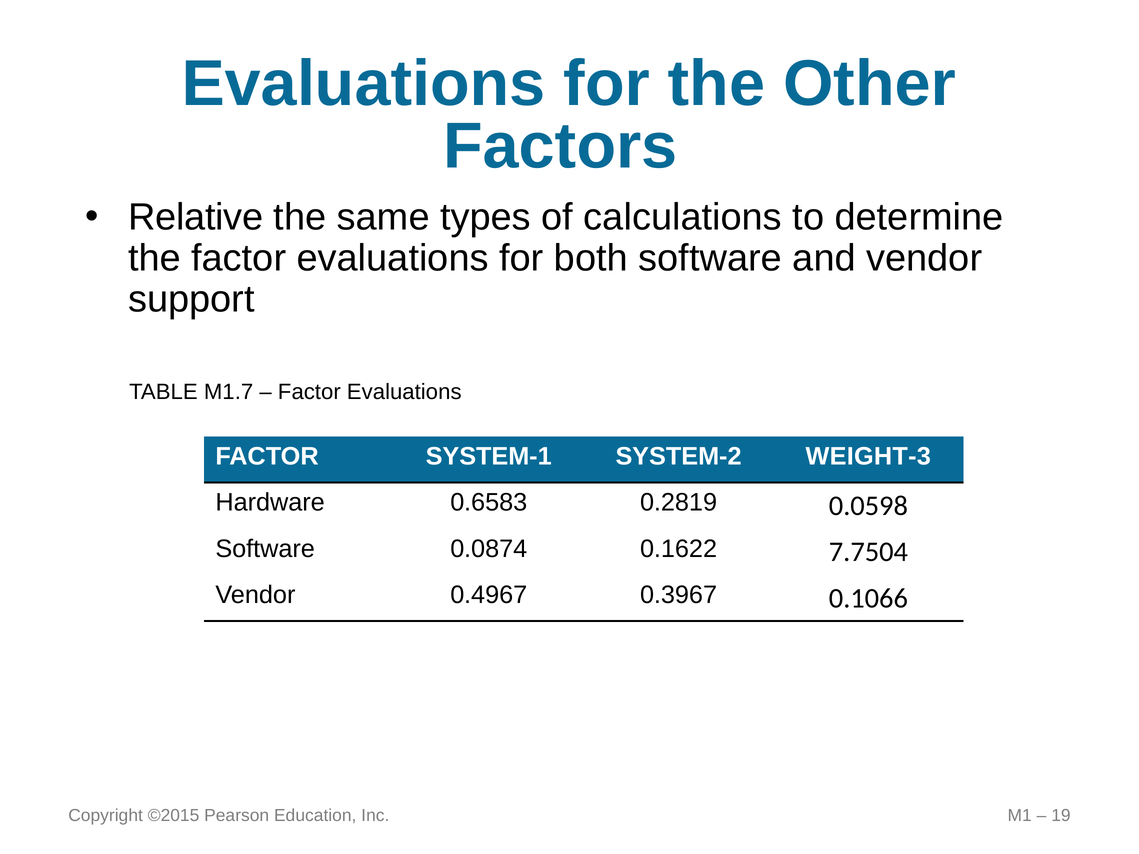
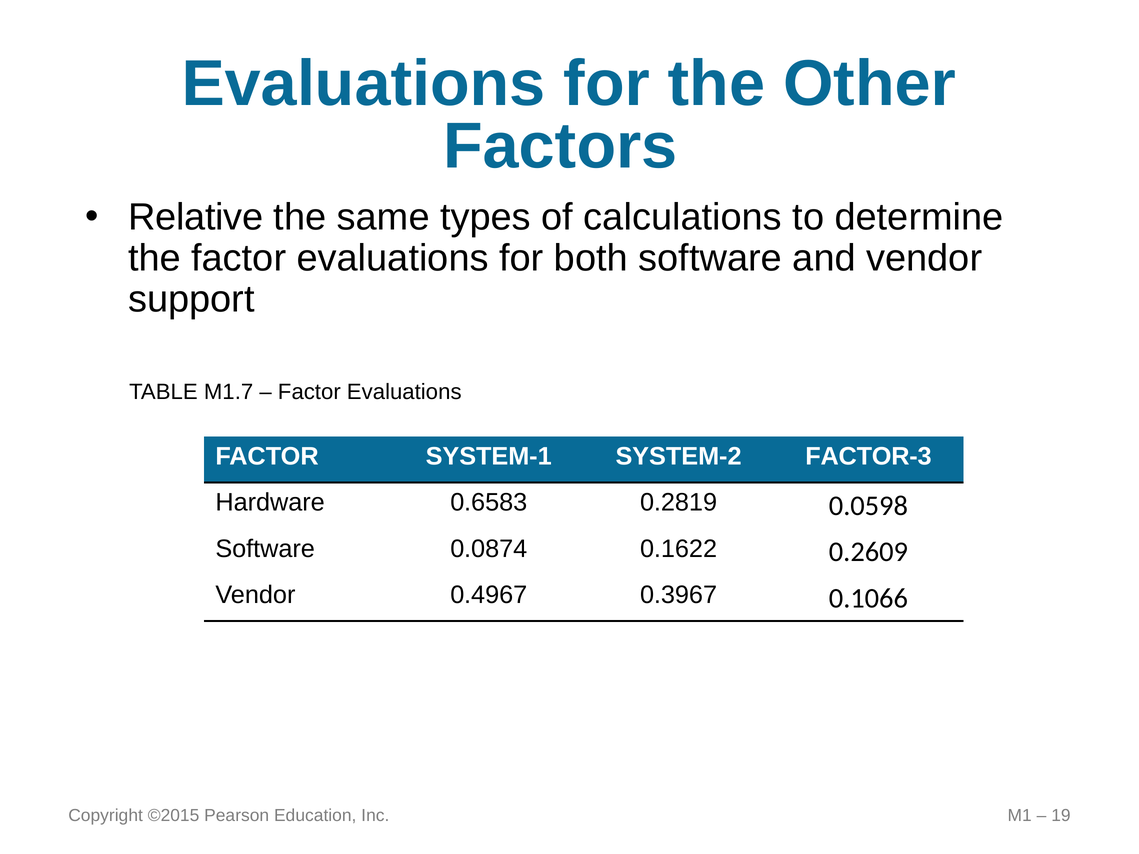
WEIGHT-3: WEIGHT-3 -> FACTOR-3
7.7504: 7.7504 -> 0.2609
